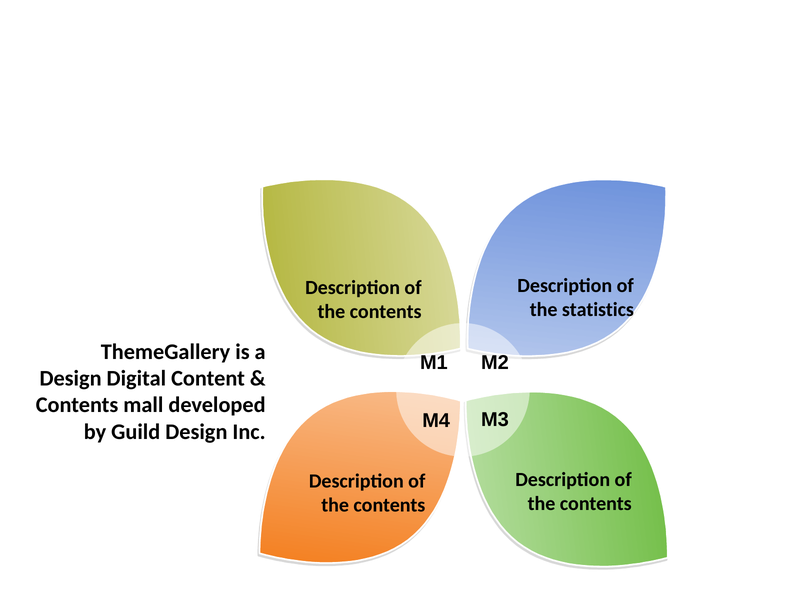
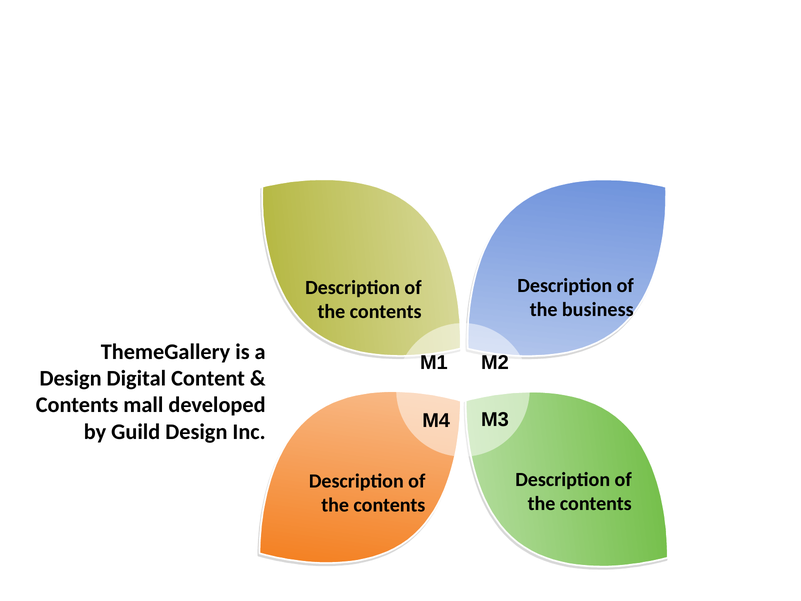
statistics: statistics -> business
